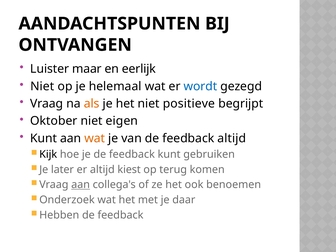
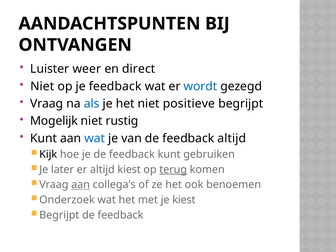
maar: maar -> weer
eerlijk: eerlijk -> direct
je helemaal: helemaal -> feedback
als colour: orange -> blue
Oktober: Oktober -> Mogelijk
eigen: eigen -> rustig
wat at (95, 138) colour: orange -> blue
terug underline: none -> present
je daar: daar -> kiest
Hebben at (59, 215): Hebben -> Begrijpt
